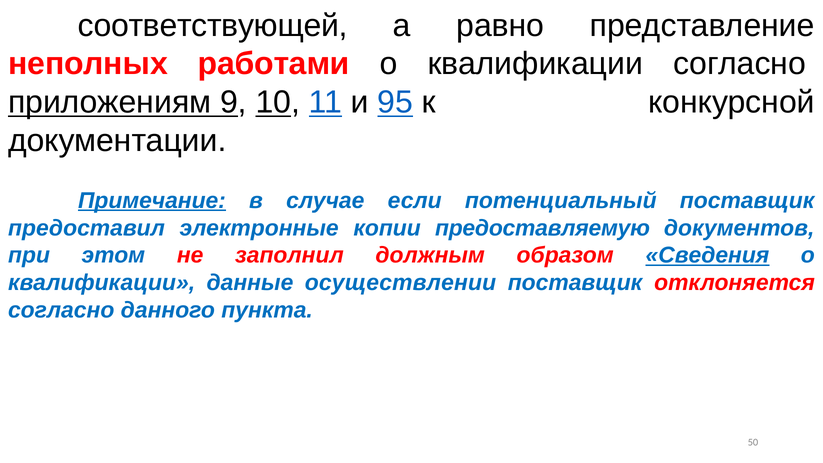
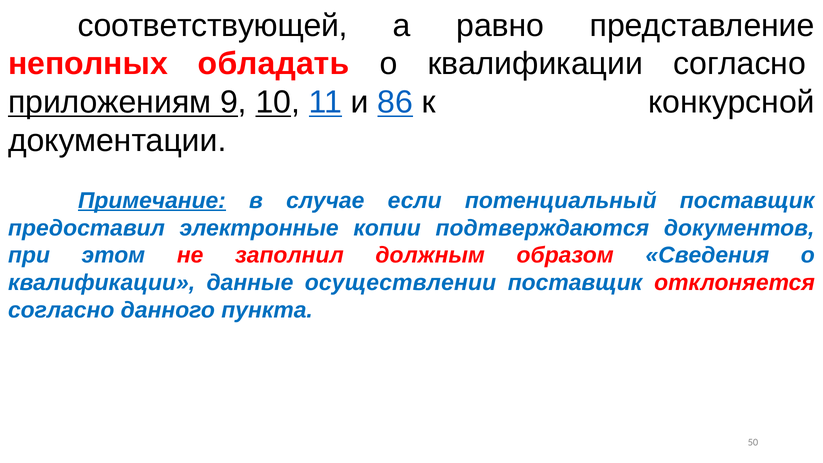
работами: работами -> обладать
95: 95 -> 86
предоставляемую: предоставляемую -> подтверждаются
Сведения underline: present -> none
